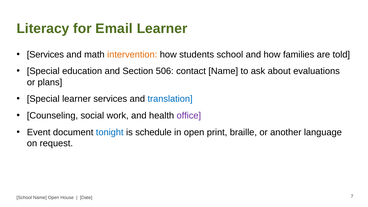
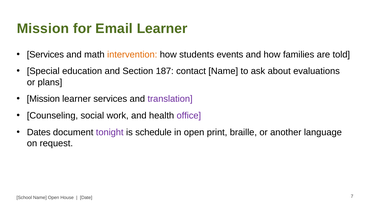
Literacy at (43, 29): Literacy -> Mission
students school: school -> events
506: 506 -> 187
Special at (43, 99): Special -> Mission
translation colour: blue -> purple
Event: Event -> Dates
tonight colour: blue -> purple
